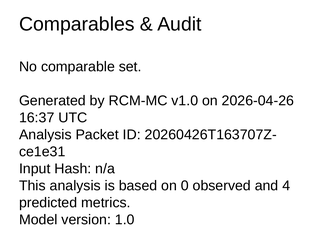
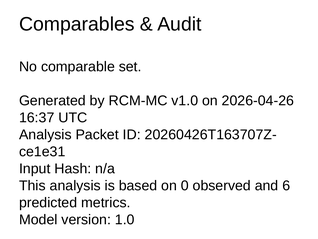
4: 4 -> 6
